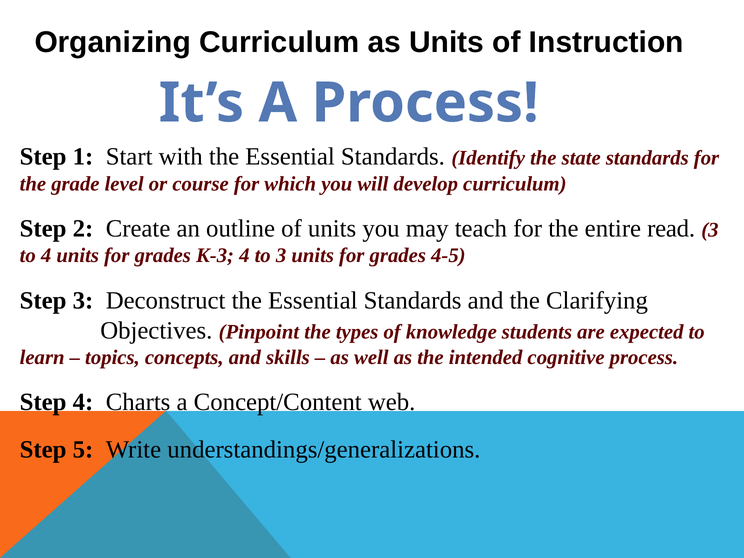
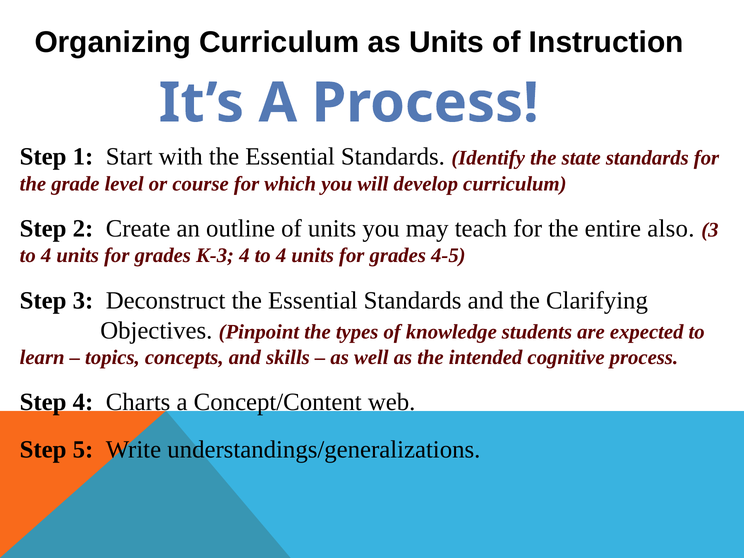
read: read -> also
4 to 3: 3 -> 4
